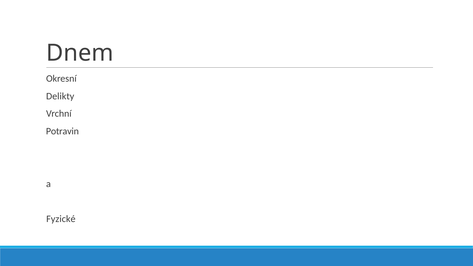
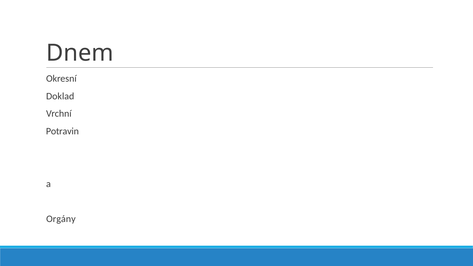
Delikty: Delikty -> Doklad
Fyzické: Fyzické -> Orgány
